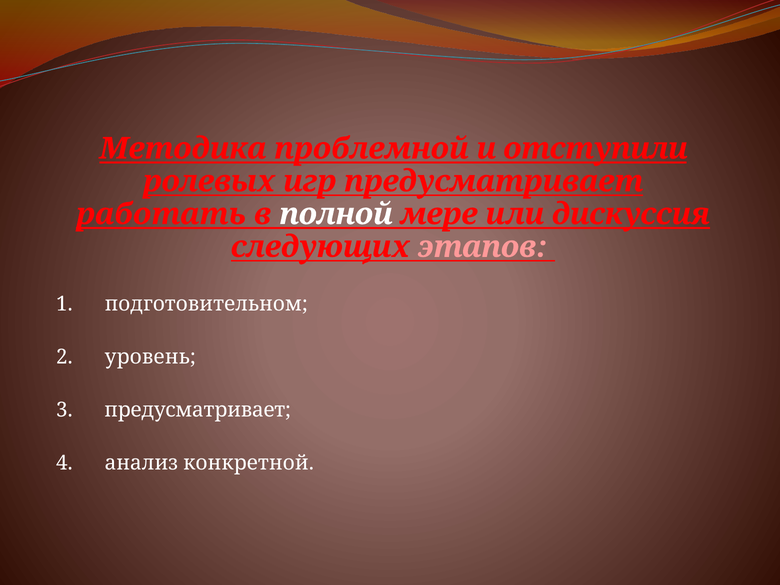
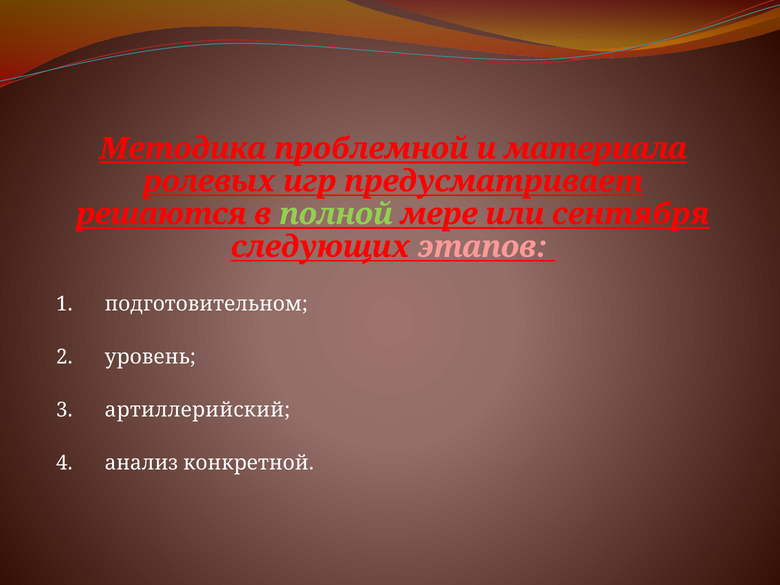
отступили: отступили -> материала
работать: работать -> решаются
полной colour: white -> light green
дискуссия: дискуссия -> сентября
3 предусматривает: предусматривает -> артиллерийский
